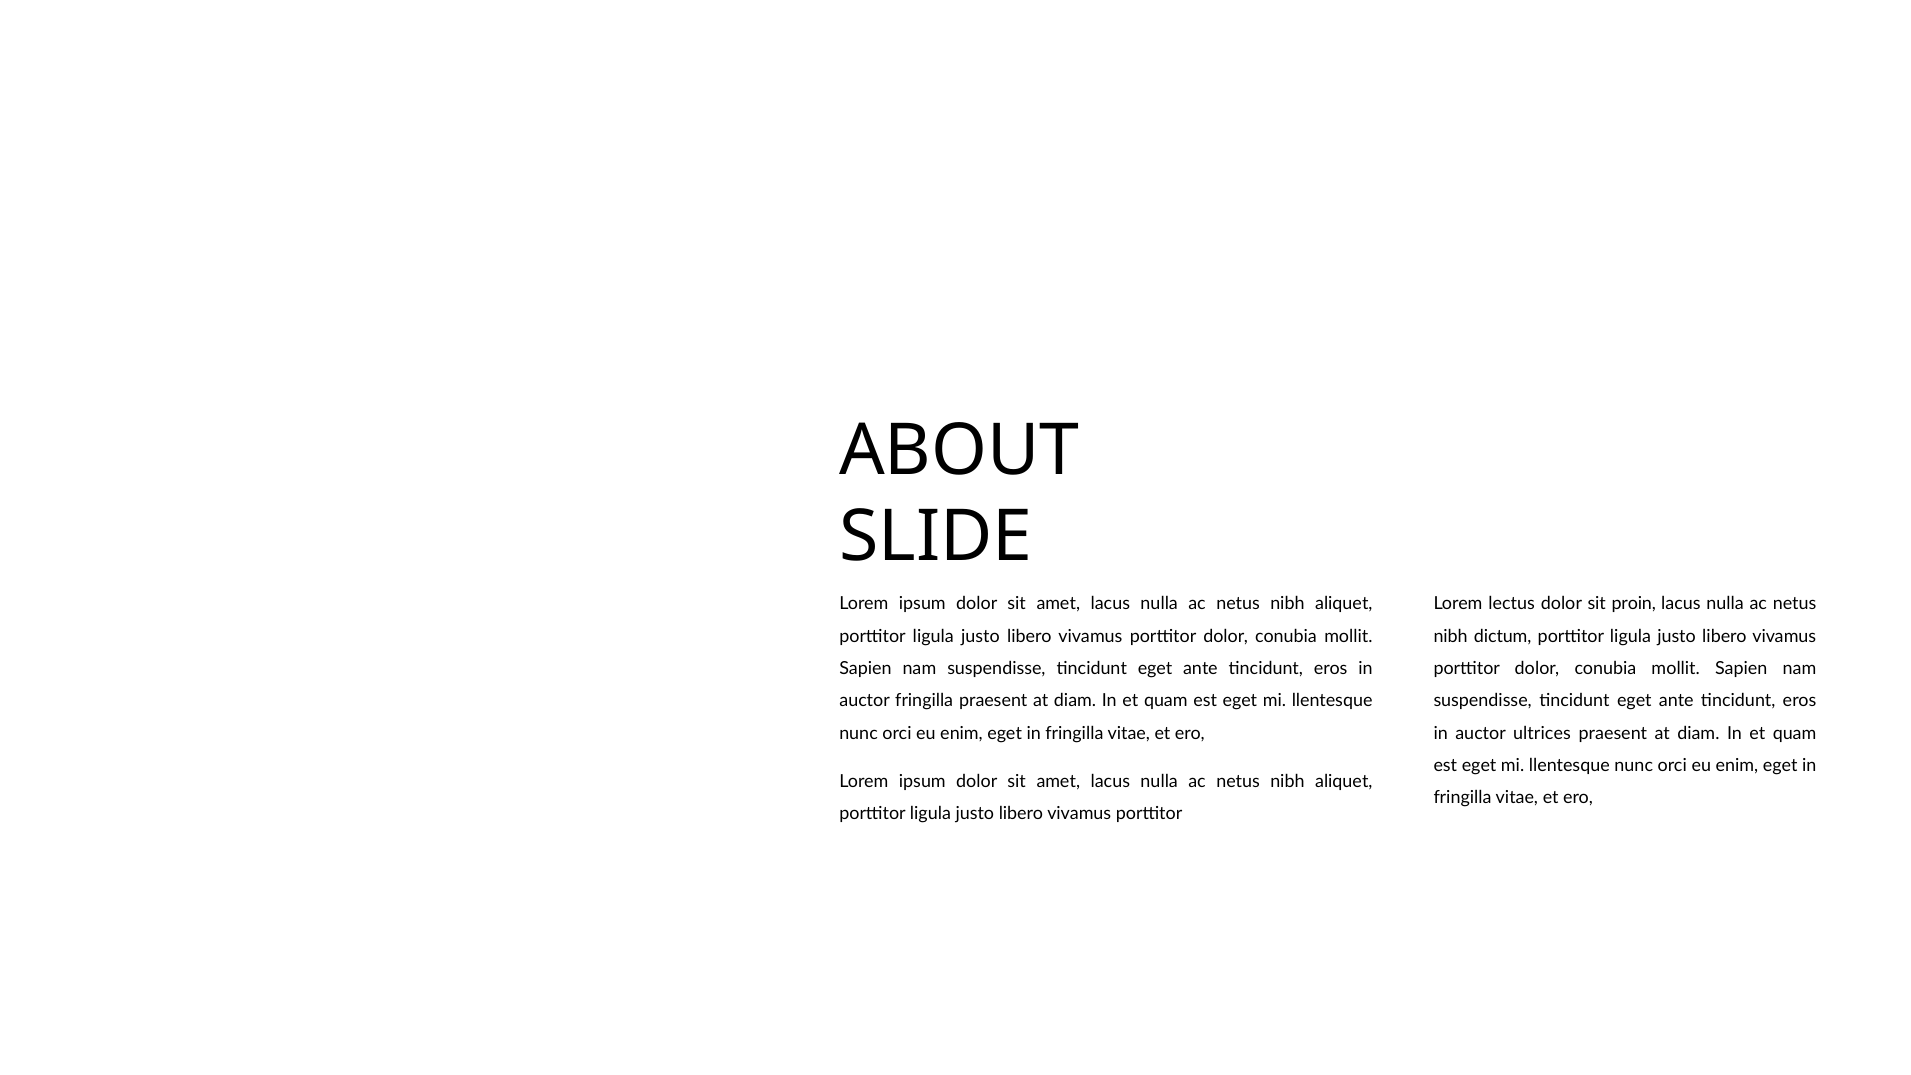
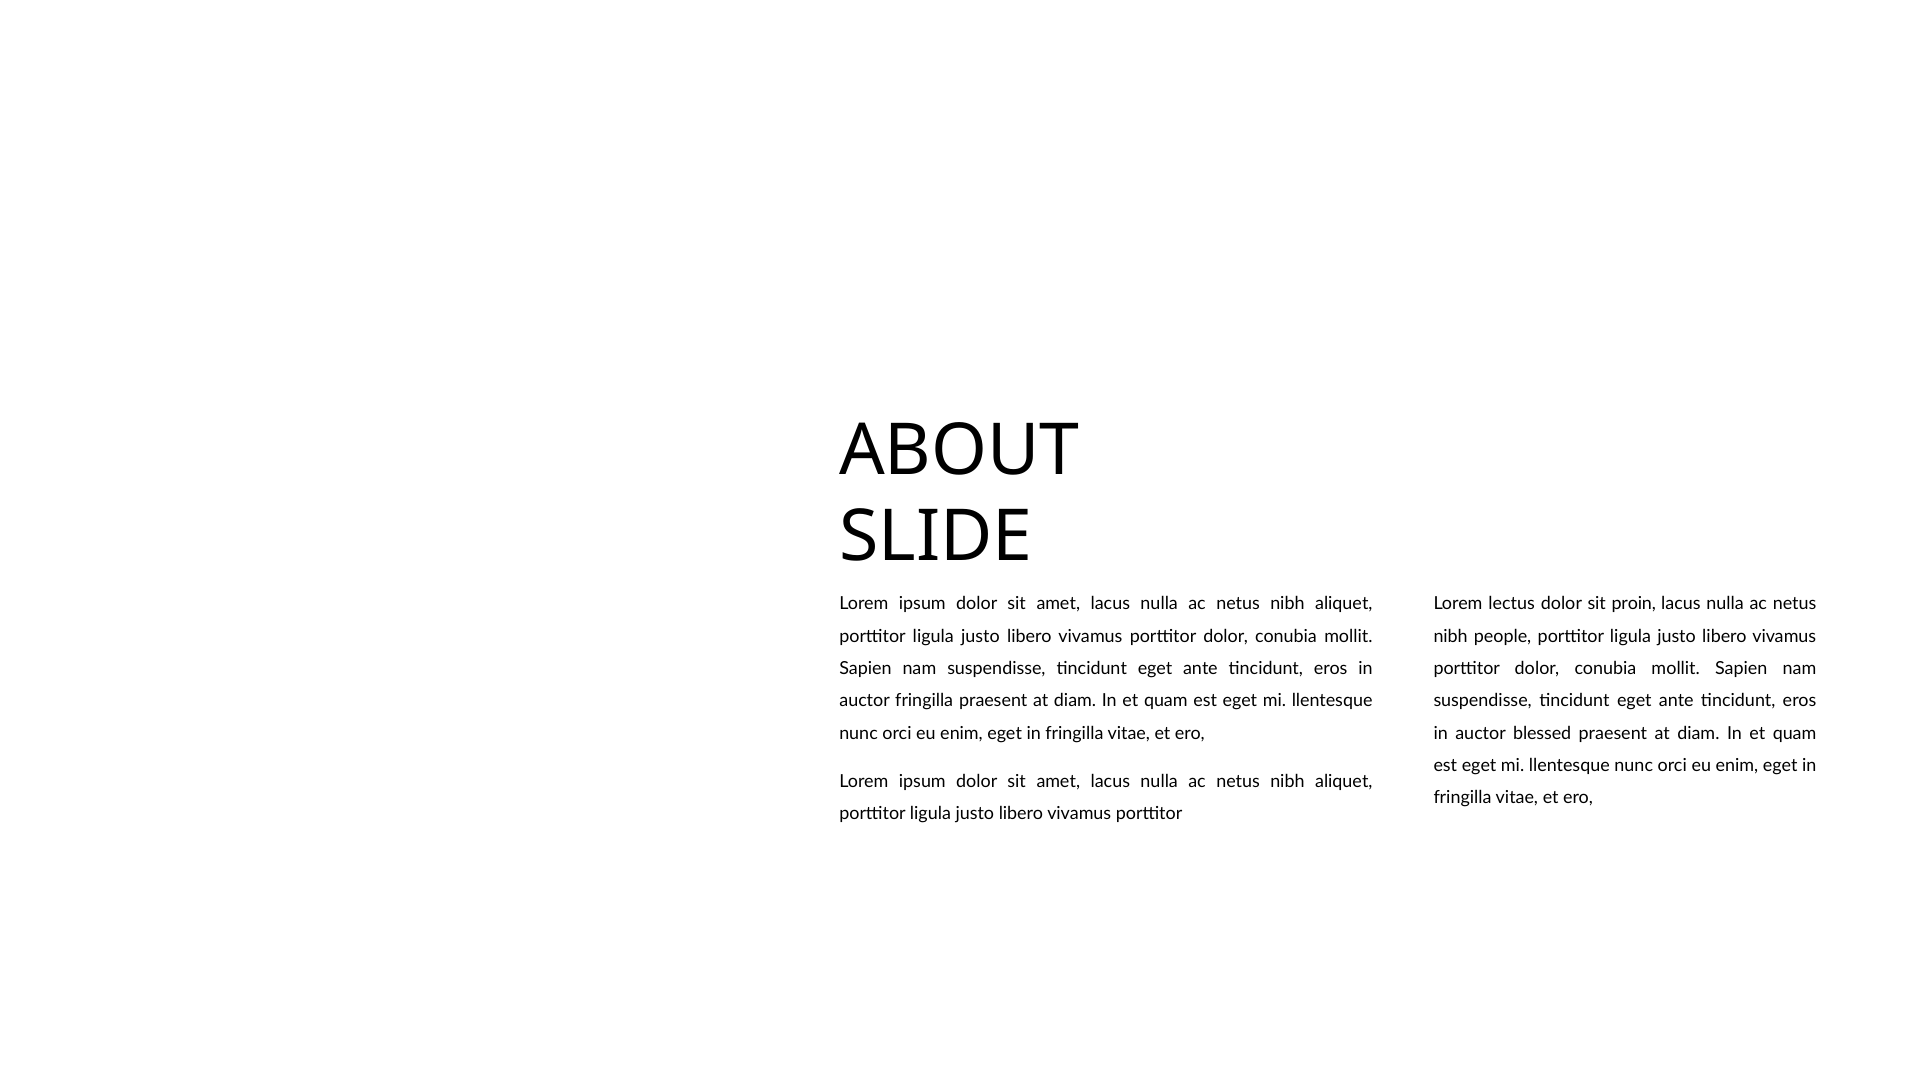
dictum: dictum -> people
ultrices: ultrices -> blessed
